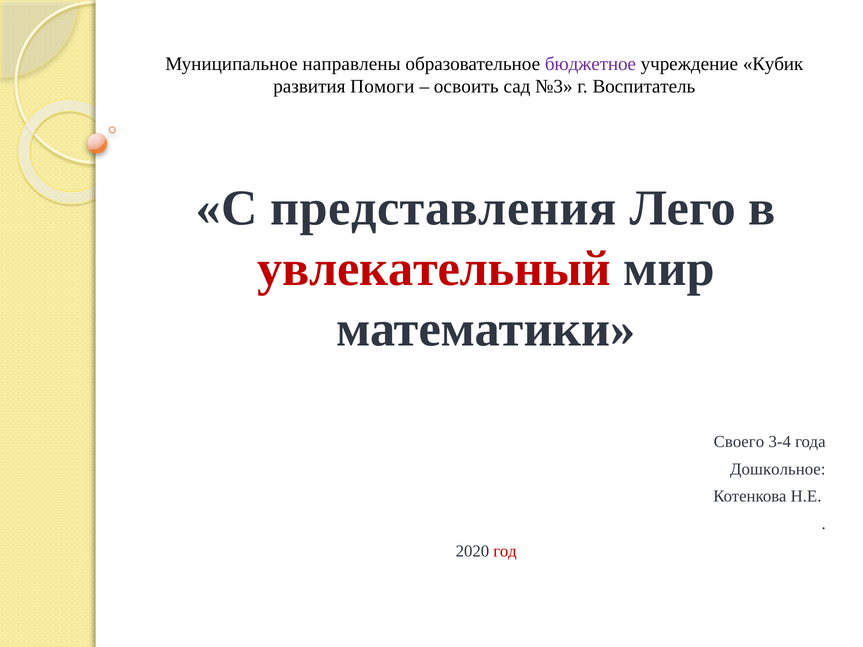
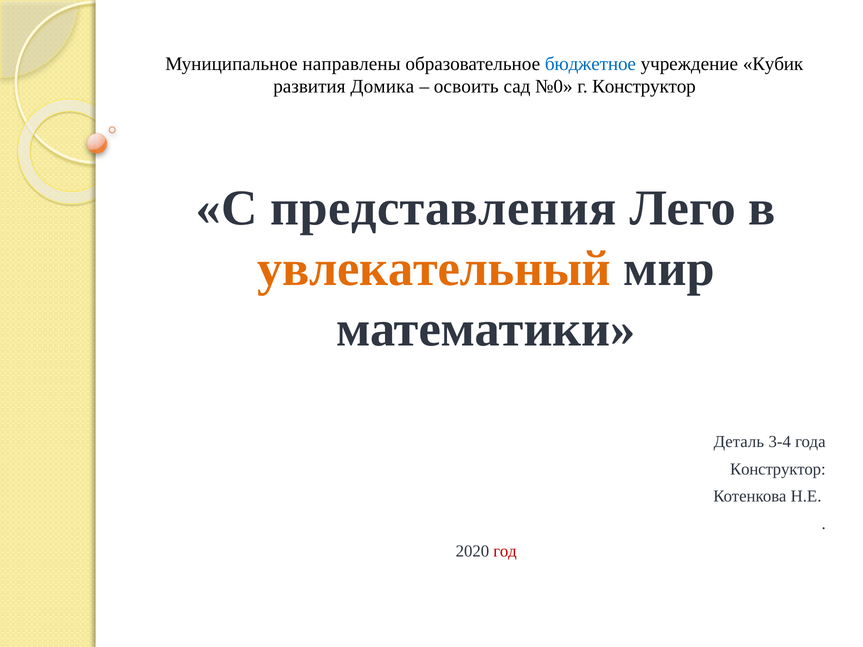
бюджетное colour: purple -> blue
Помоги: Помоги -> Домика
№3: №3 -> №0
г Воспитатель: Воспитатель -> Конструктор
увлекательный colour: red -> orange
Своего: Своего -> Деталь
Дошкольное at (778, 469): Дошкольное -> Конструктор
